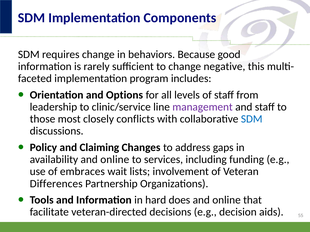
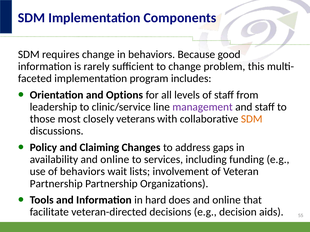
negative: negative -> problem
conflicts: conflicts -> veterans
SDM at (252, 119) colour: blue -> orange
of embraces: embraces -> behaviors
Differences at (56, 184): Differences -> Partnership
